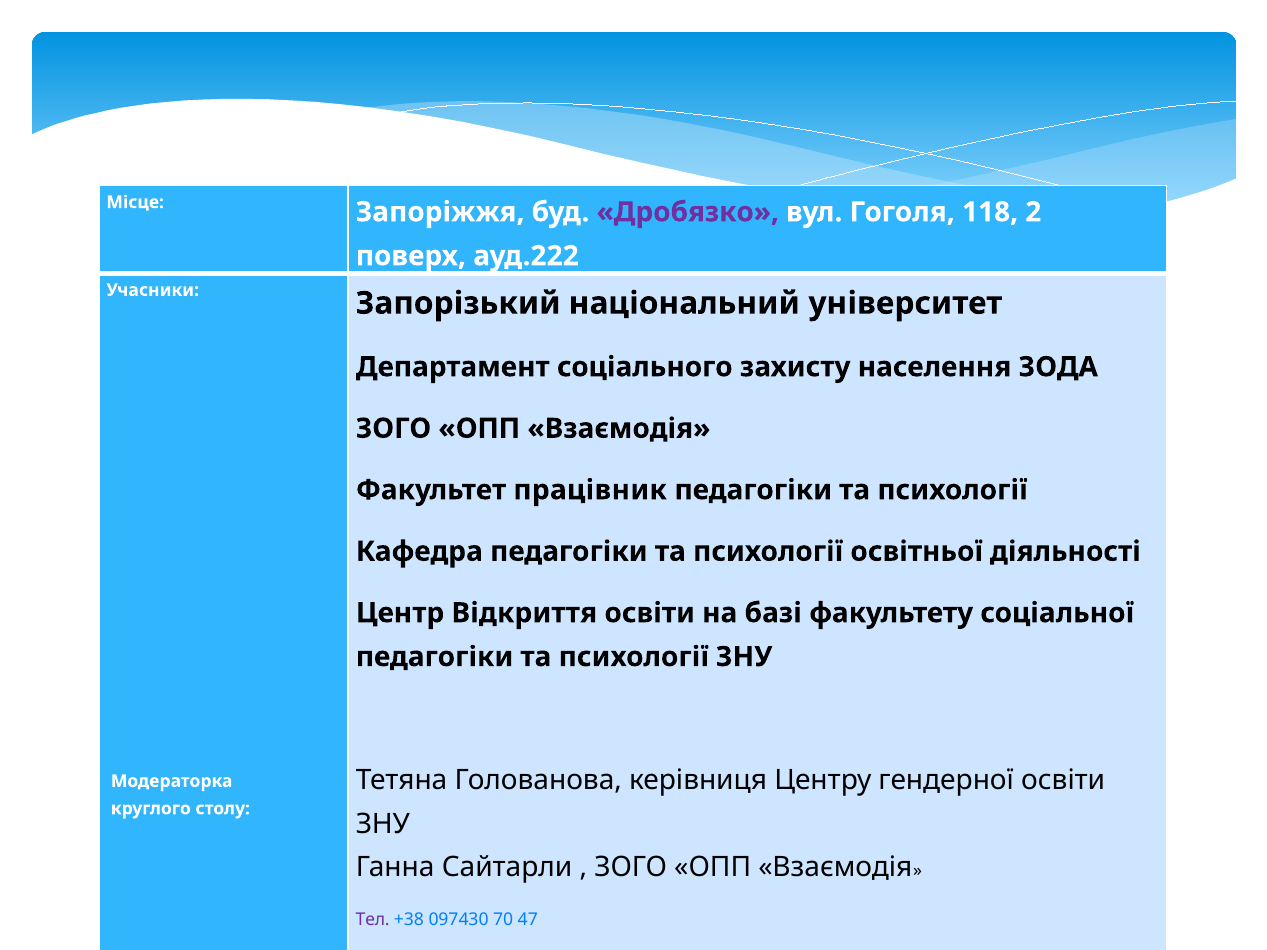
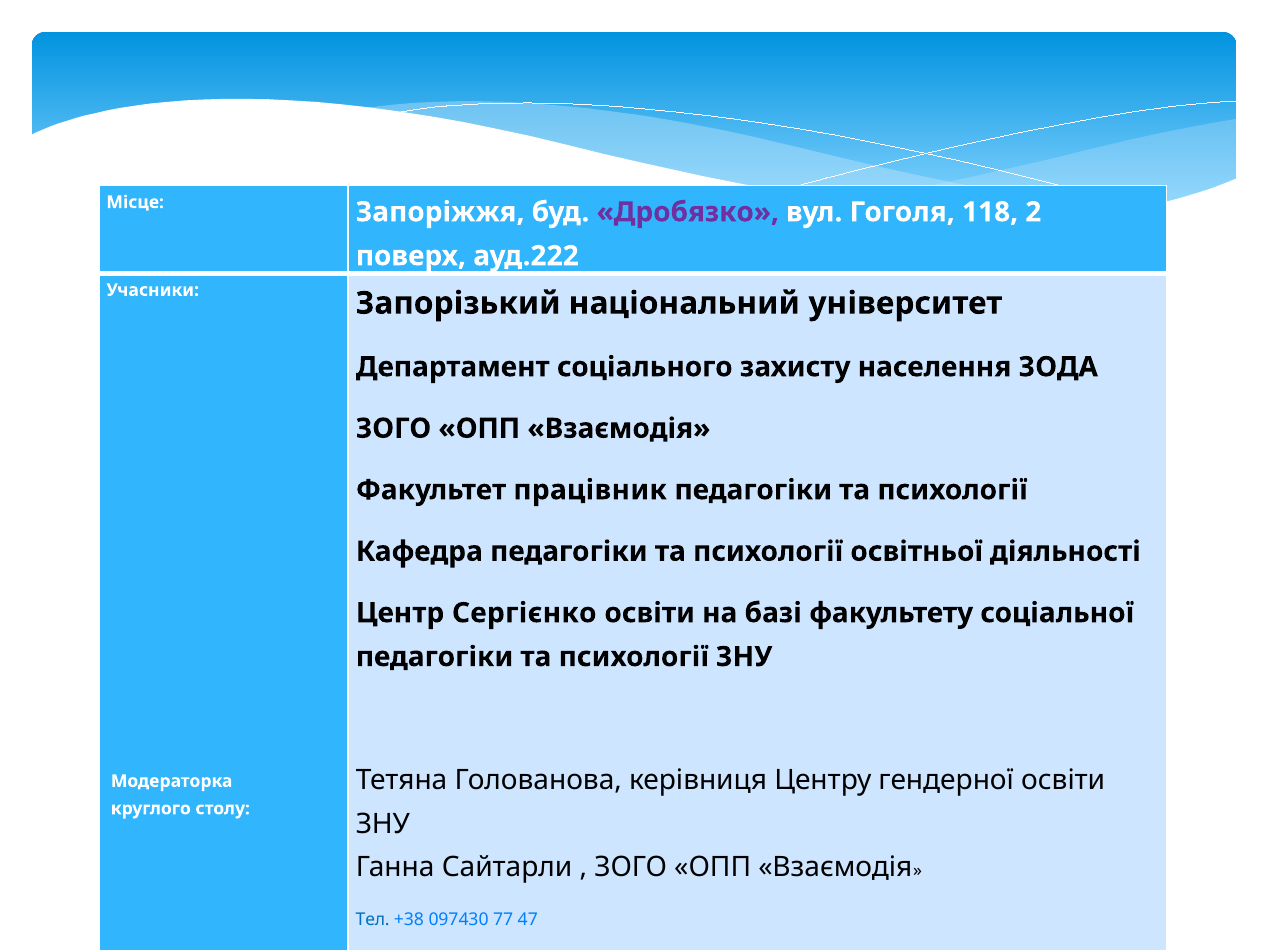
Відкриття: Відкриття -> Cергієнко
Тел colour: purple -> blue
70: 70 -> 77
